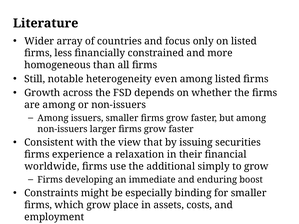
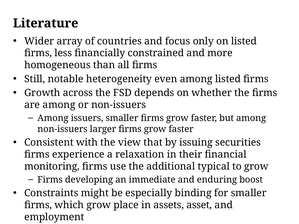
worldwide: worldwide -> monitoring
simply: simply -> typical
costs: costs -> asset
